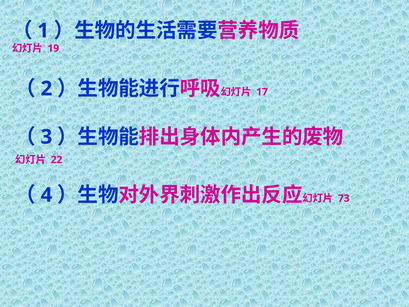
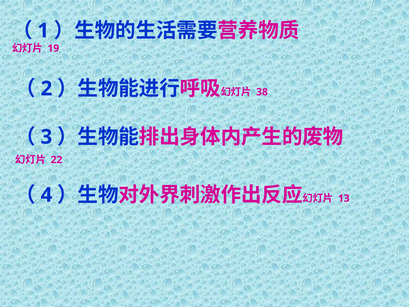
17: 17 -> 38
73: 73 -> 13
